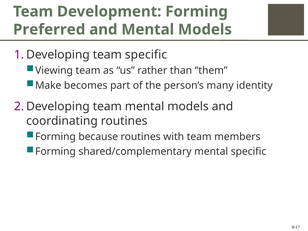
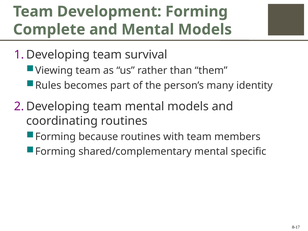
Preferred: Preferred -> Complete
team specific: specific -> survival
Make: Make -> Rules
